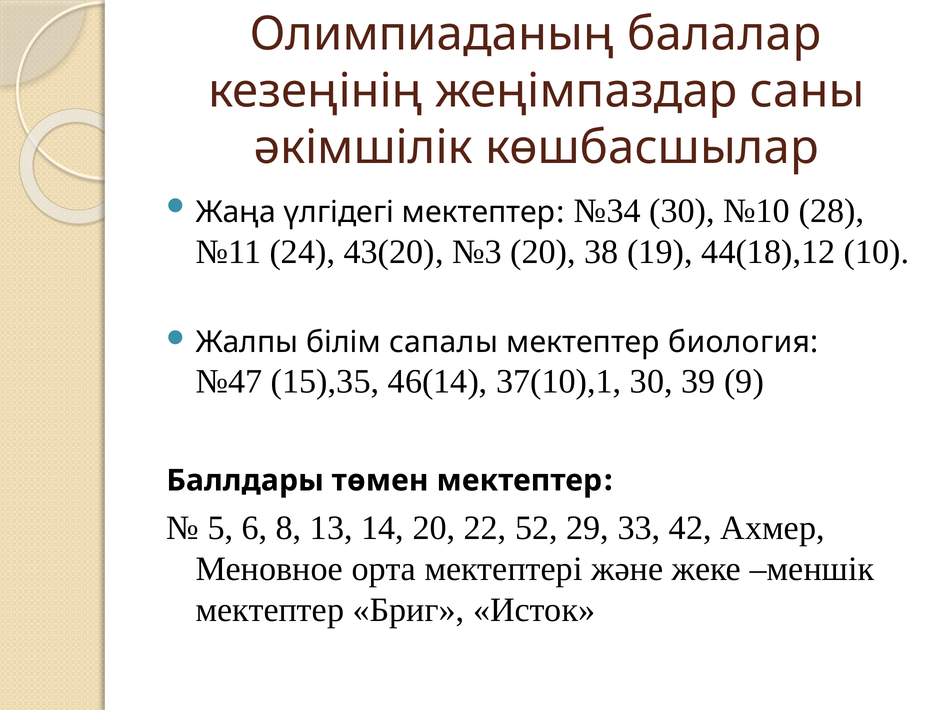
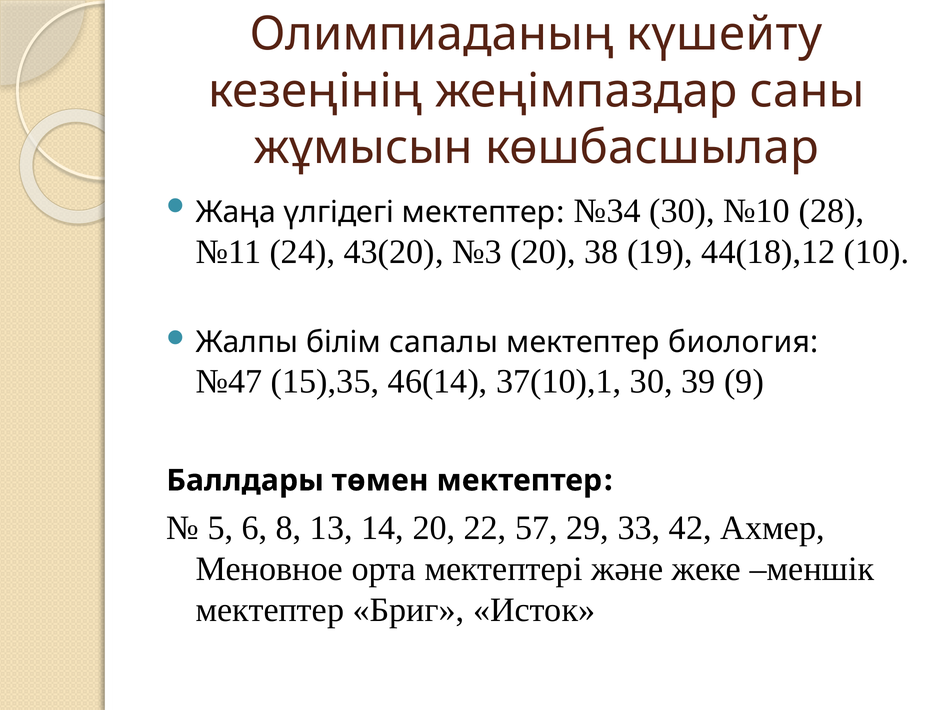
балалар: балалар -> күшейту
әкімшілік: әкімшілік -> жұмысын
52: 52 -> 57
